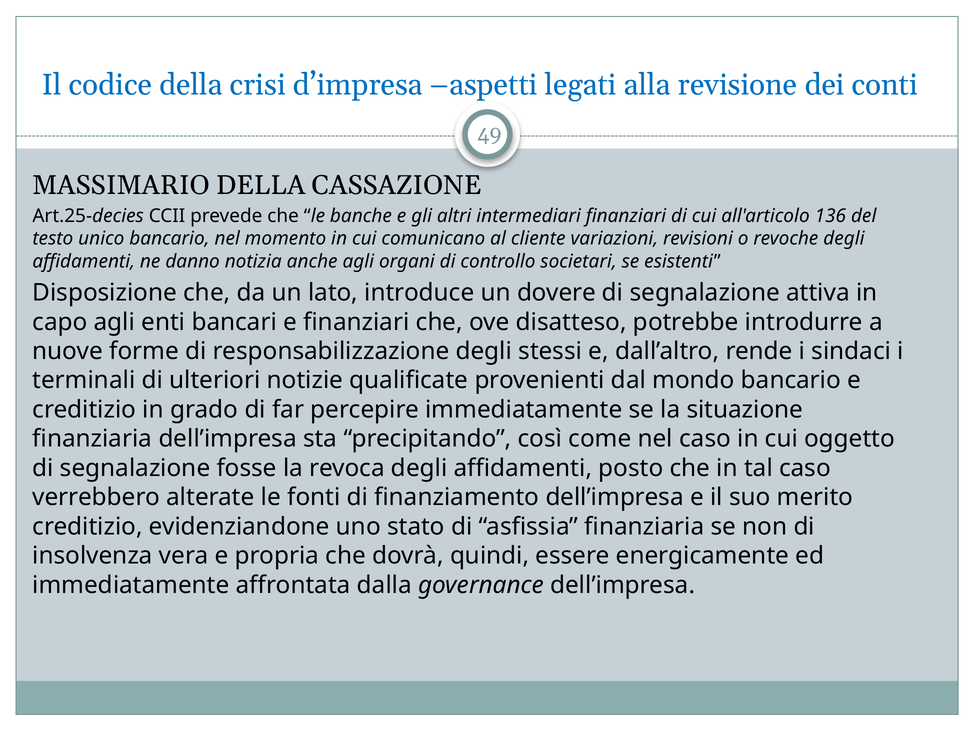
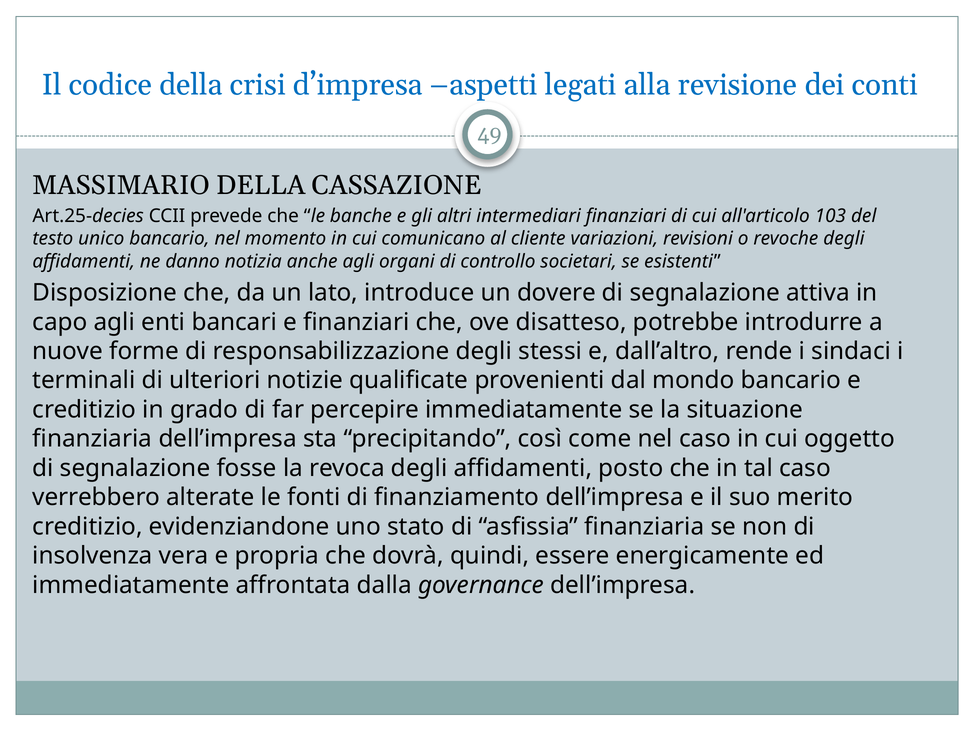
136: 136 -> 103
